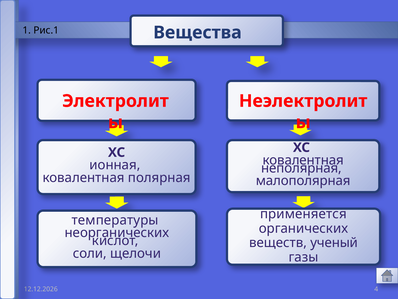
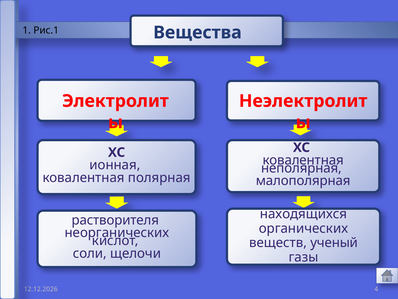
применяется: применяется -> находящихся
температуры: температуры -> растворителя
